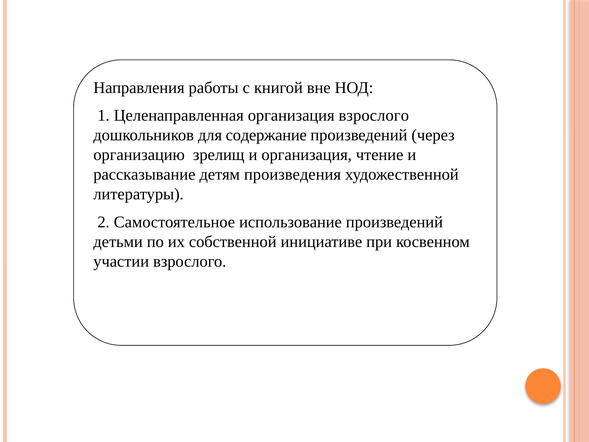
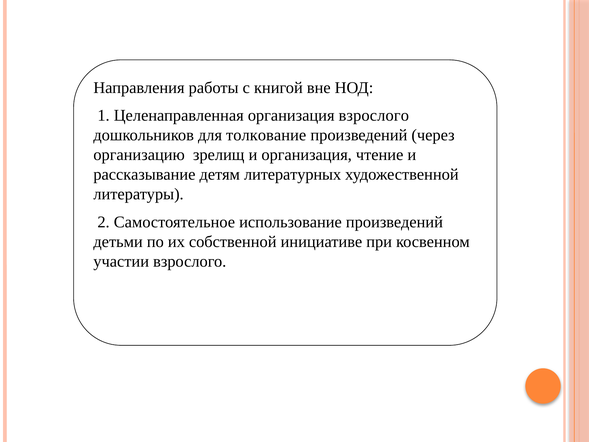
содержание: содержание -> толкование
произведения: произведения -> литературных
